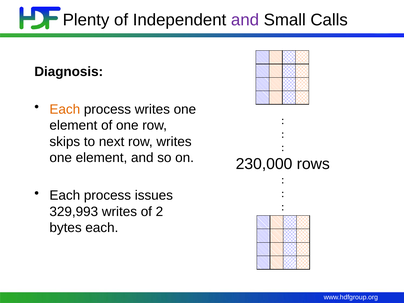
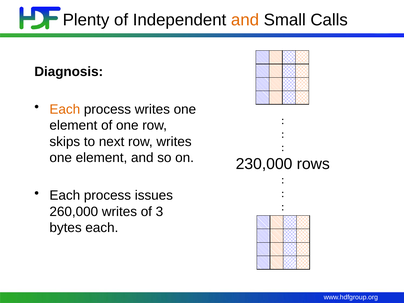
and at (245, 20) colour: purple -> orange
329,993: 329,993 -> 260,000
2: 2 -> 3
